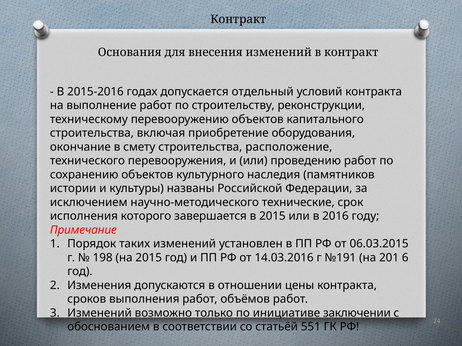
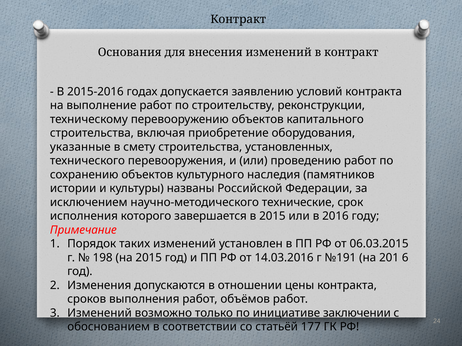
отдельный: отдельный -> заявлению
окончание: окончание -> указанные
расположение: расположение -> установленных
551: 551 -> 177
